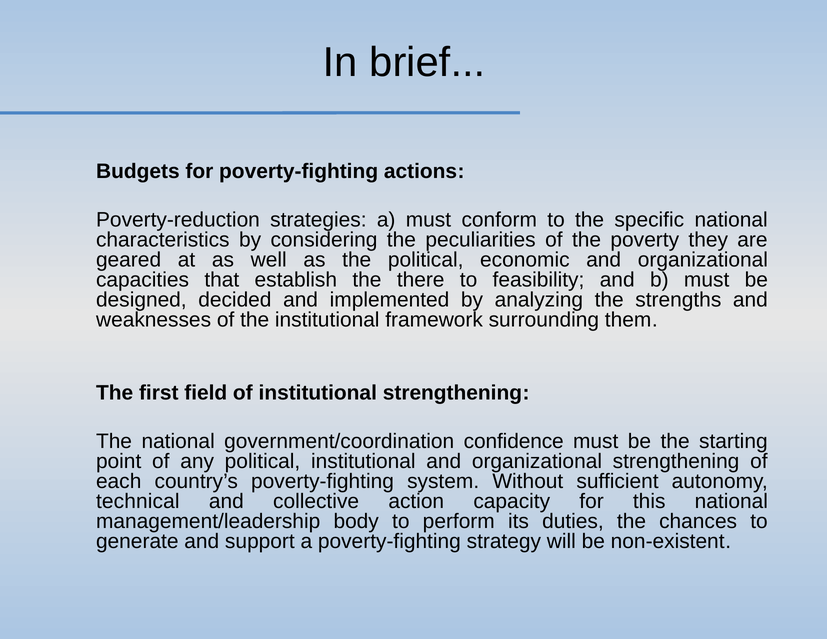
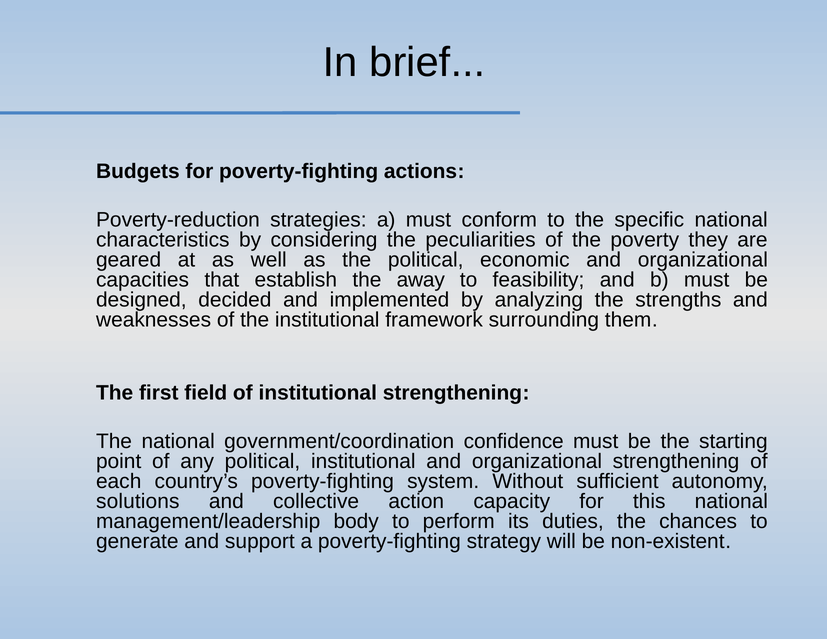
there: there -> away
technical: technical -> solutions
